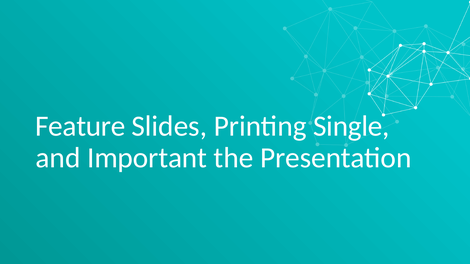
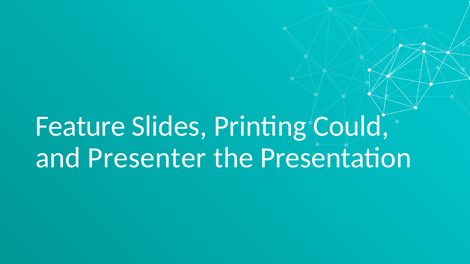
Single: Single -> Could
Important: Important -> Presenter
